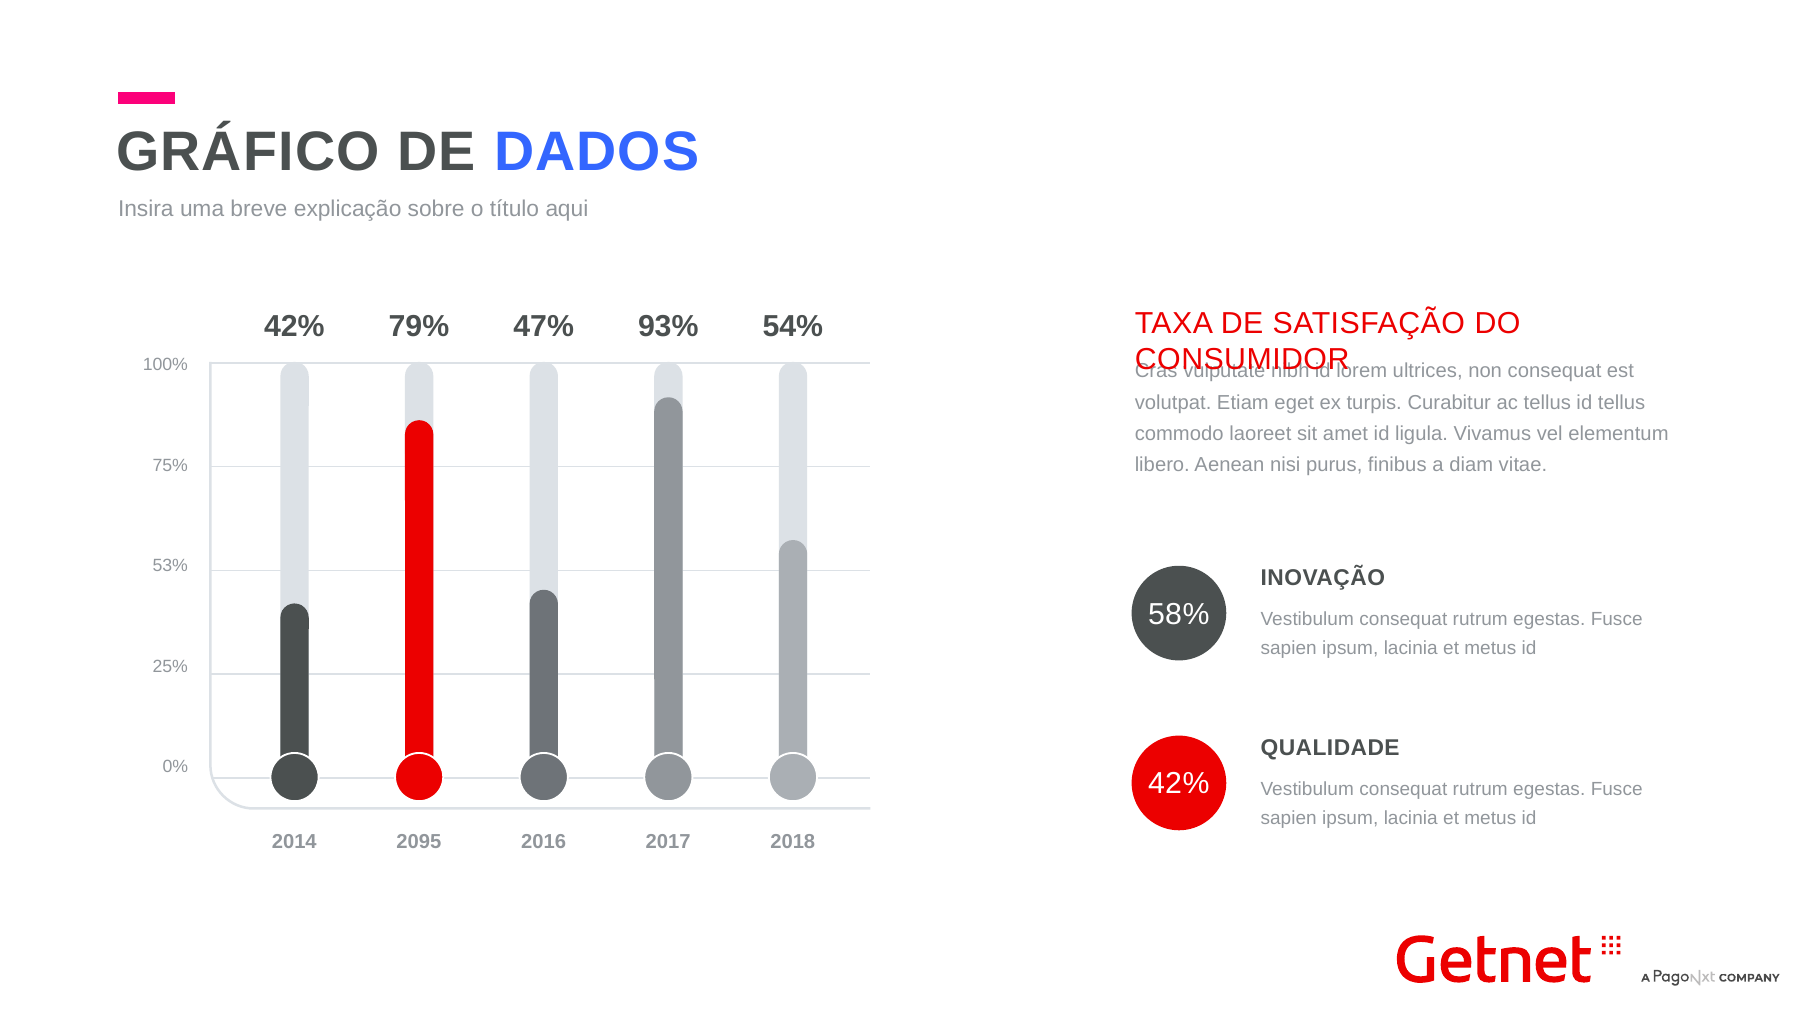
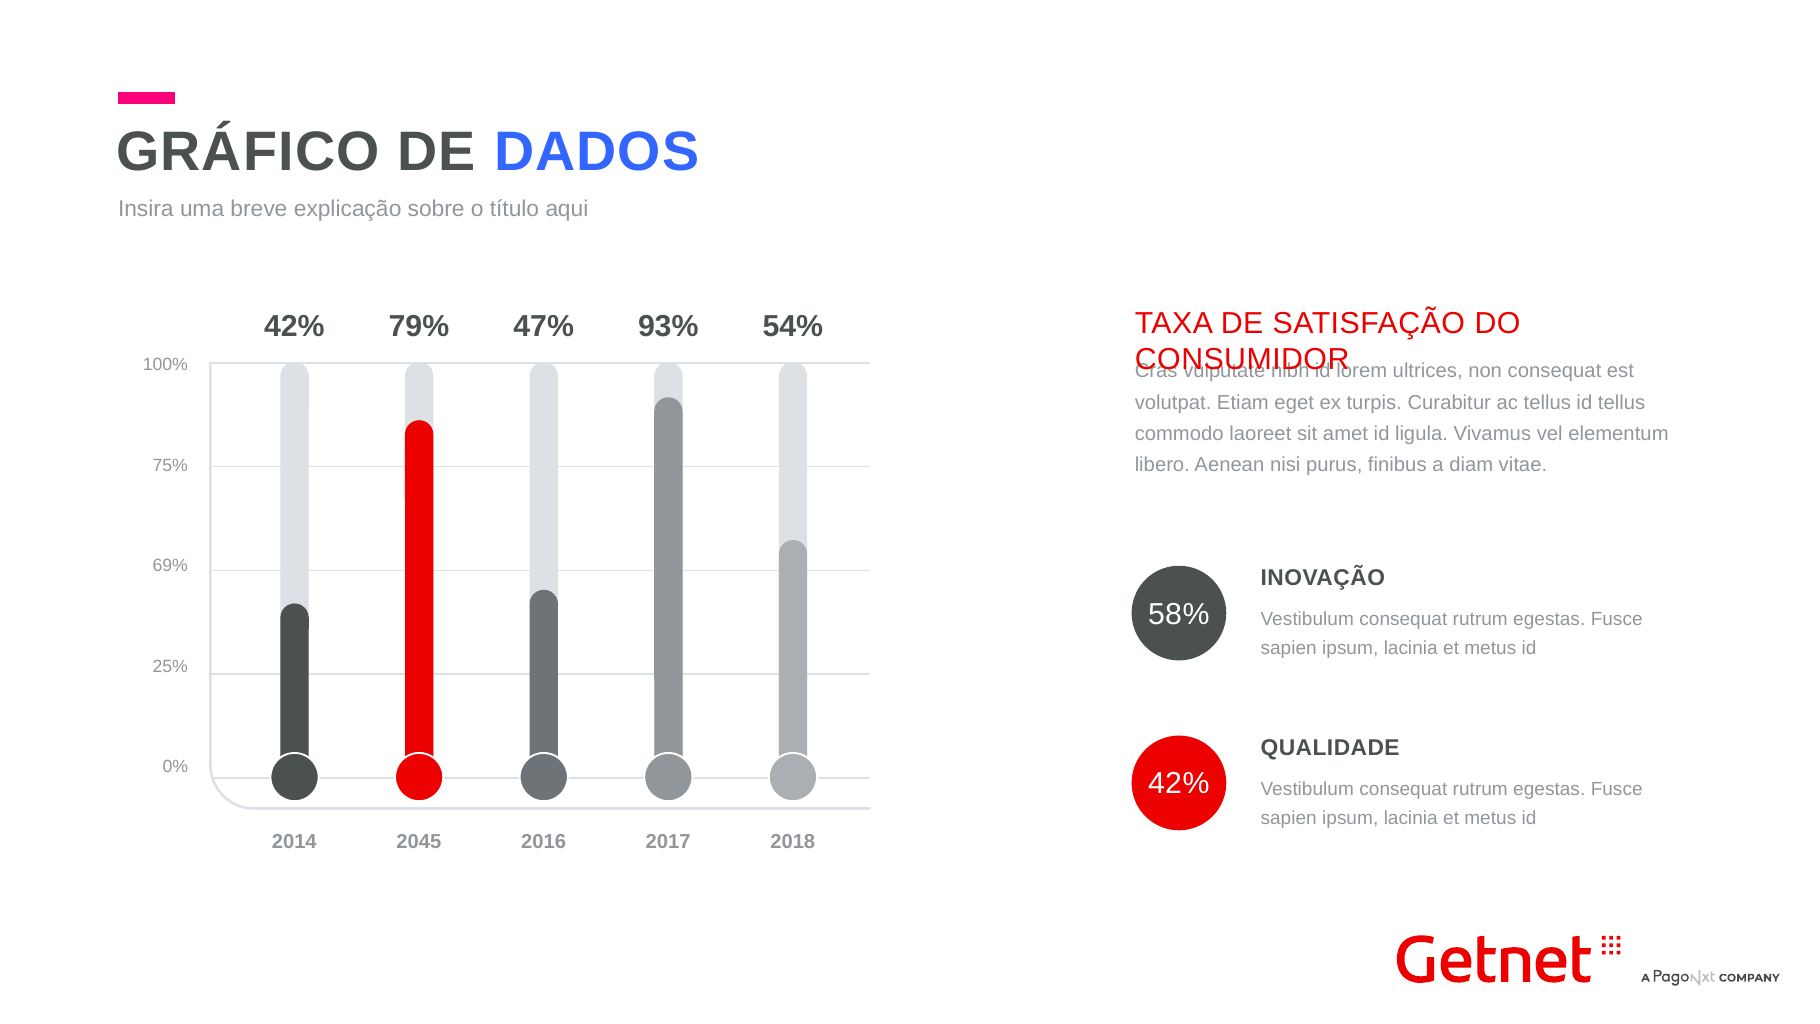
53%: 53% -> 69%
2095: 2095 -> 2045
